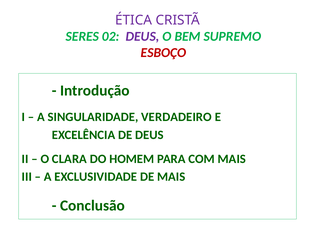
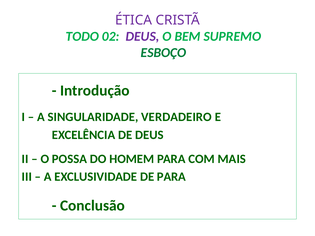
SERES: SERES -> TODO
ESBOÇO colour: red -> green
CLARA: CLARA -> POSSA
DE MAIS: MAIS -> PARA
